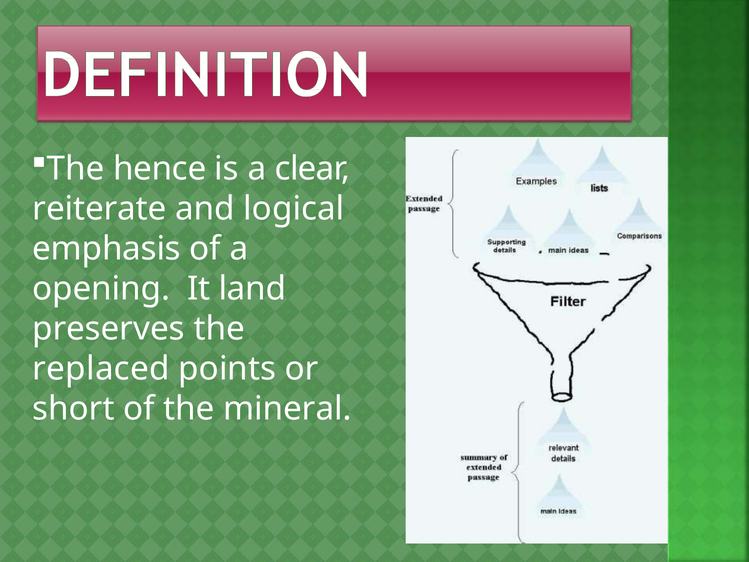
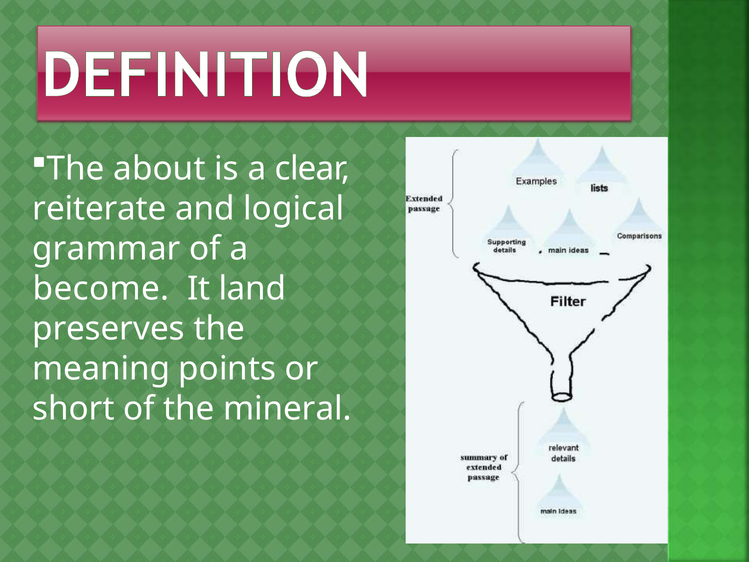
hence: hence -> about
emphasis: emphasis -> grammar
opening: opening -> become
replaced: replaced -> meaning
